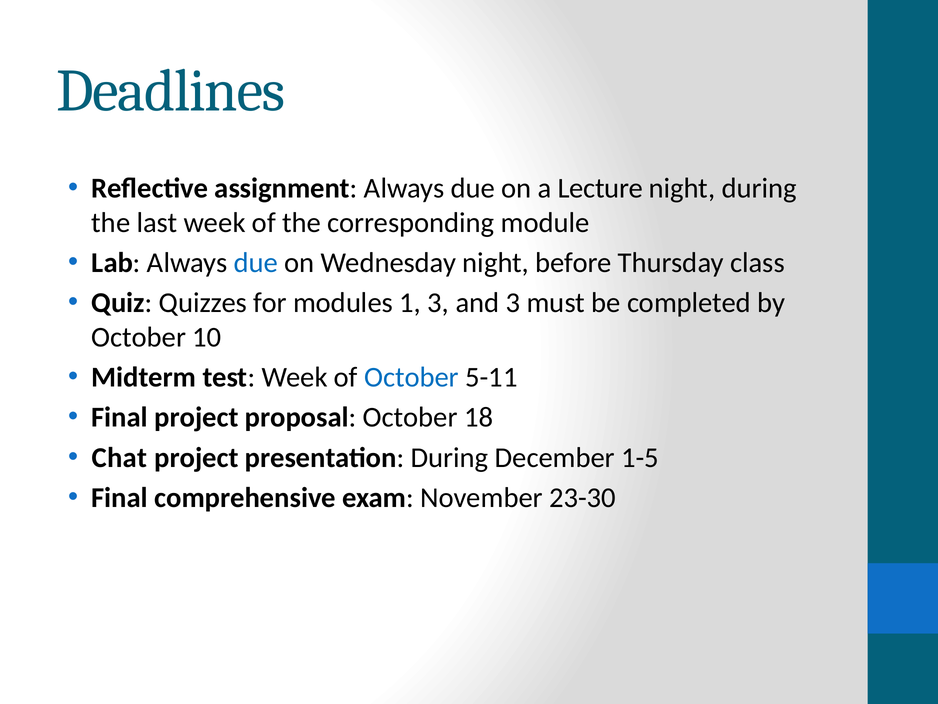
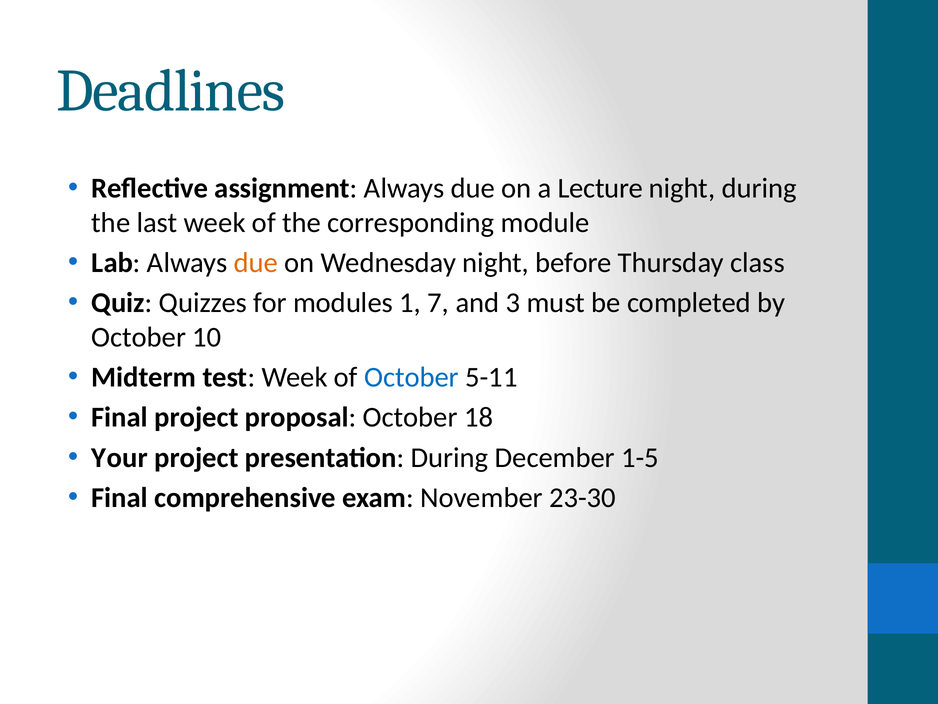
due at (256, 263) colour: blue -> orange
1 3: 3 -> 7
Chat: Chat -> Your
